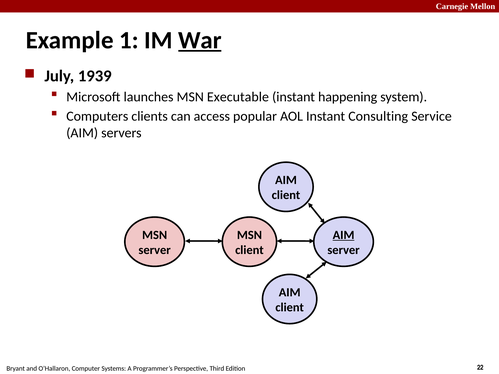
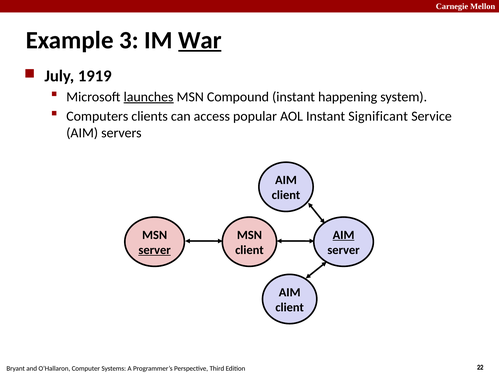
1: 1 -> 3
1939: 1939 -> 1919
launches underline: none -> present
Executable: Executable -> Compound
Consulting: Consulting -> Significant
server at (155, 250) underline: none -> present
